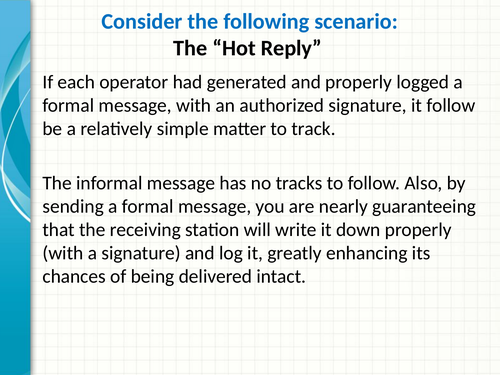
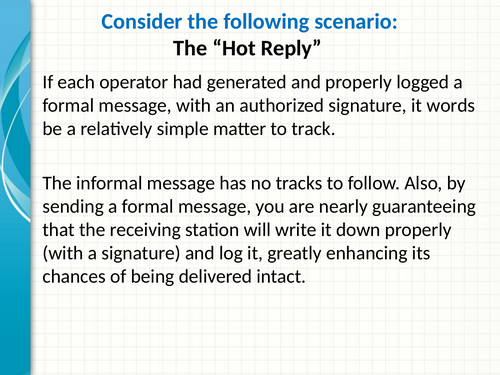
it follow: follow -> words
